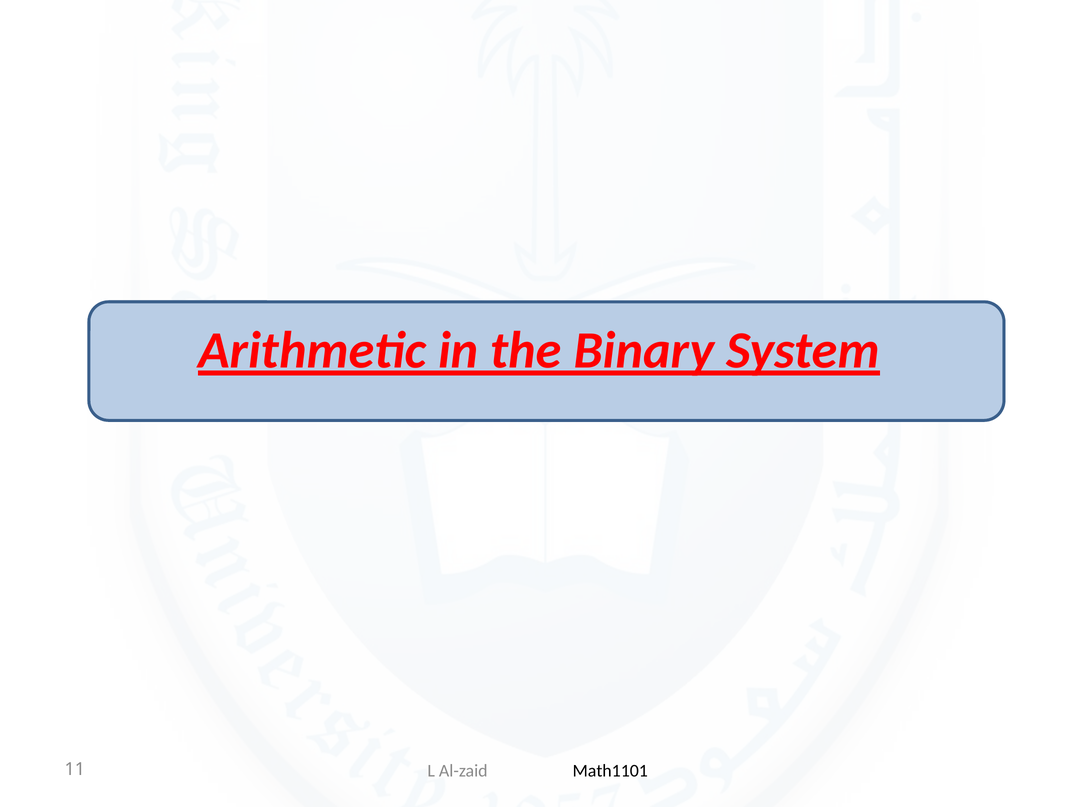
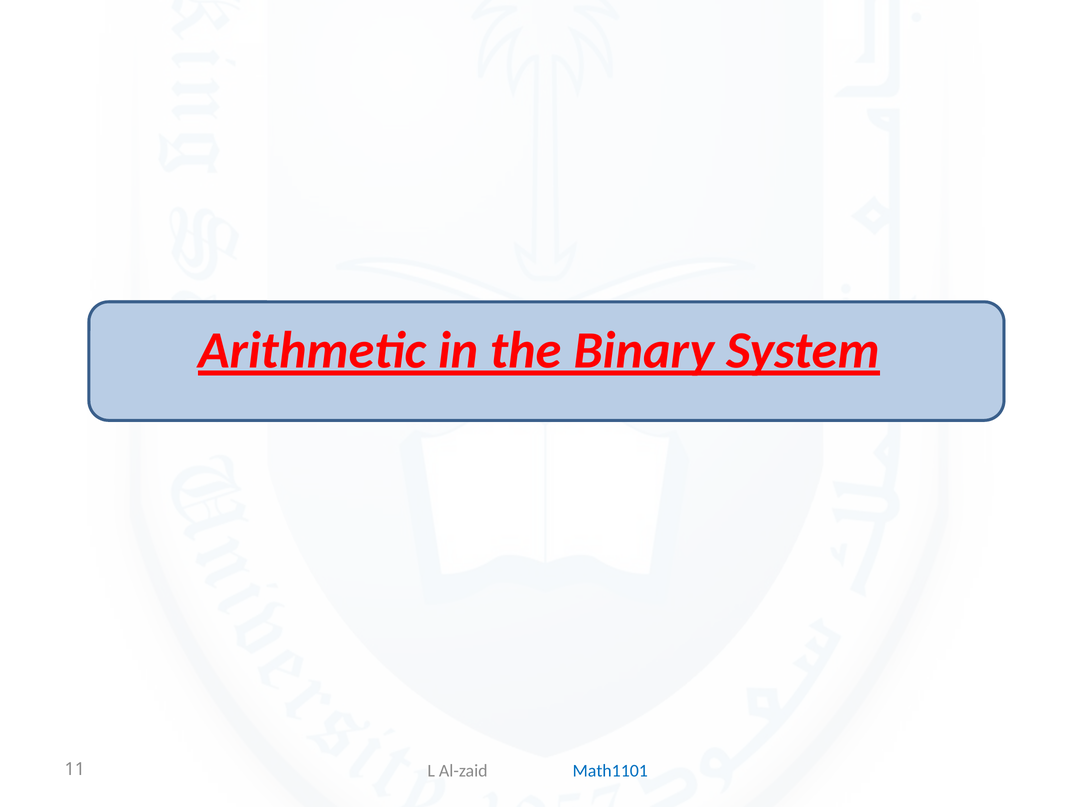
Math1101 colour: black -> blue
